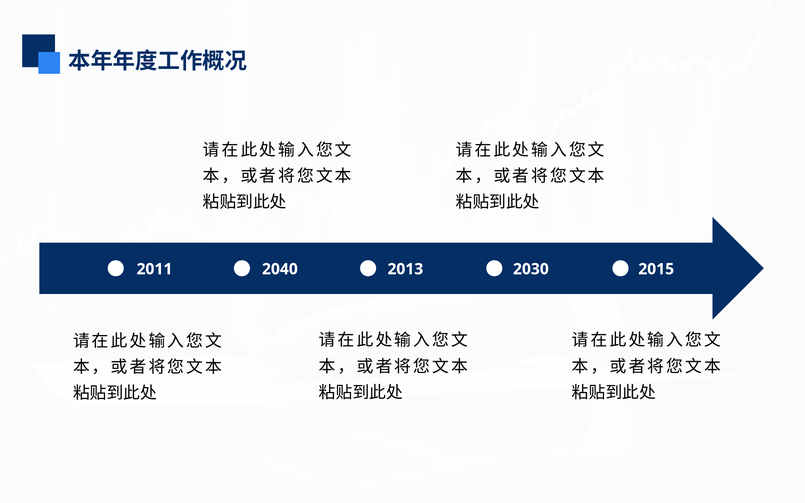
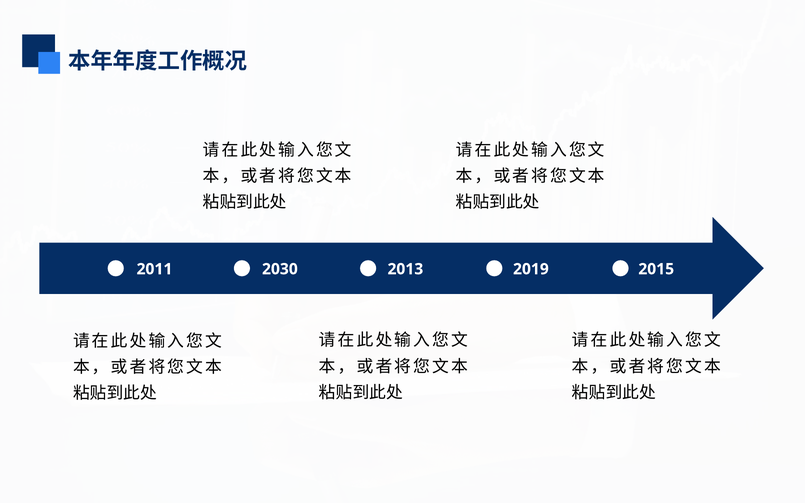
2040: 2040 -> 2030
2030: 2030 -> 2019
